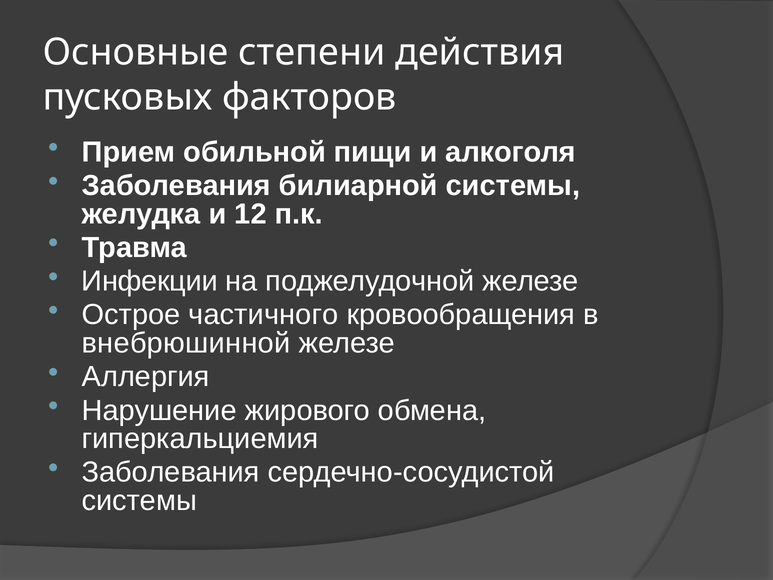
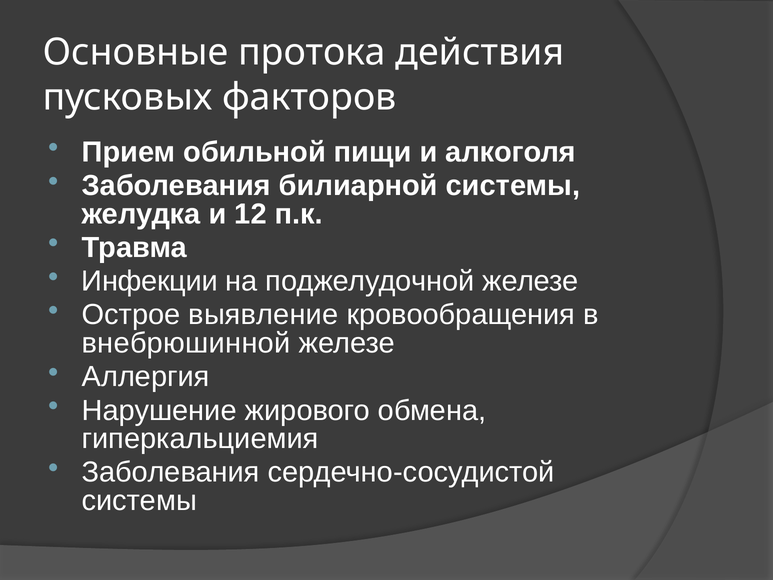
степени: степени -> протока
частичного: частичного -> выявление
